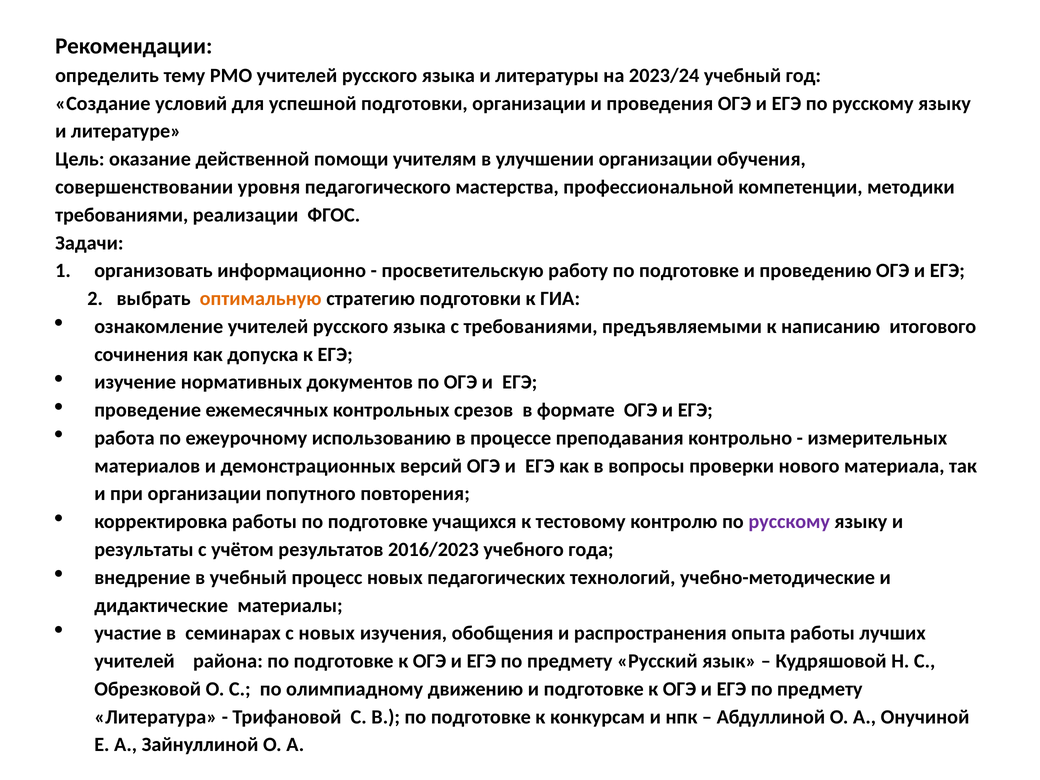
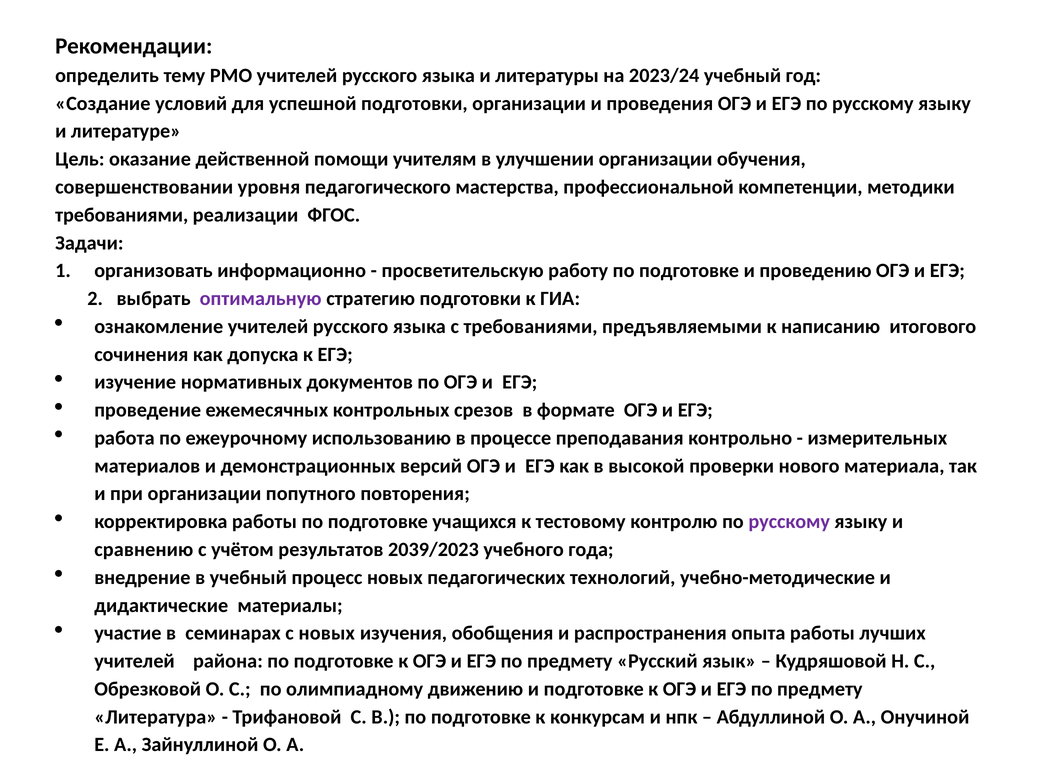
оптимальную colour: orange -> purple
вопросы: вопросы -> высокой
результаты: результаты -> сравнению
2016/2023: 2016/2023 -> 2039/2023
